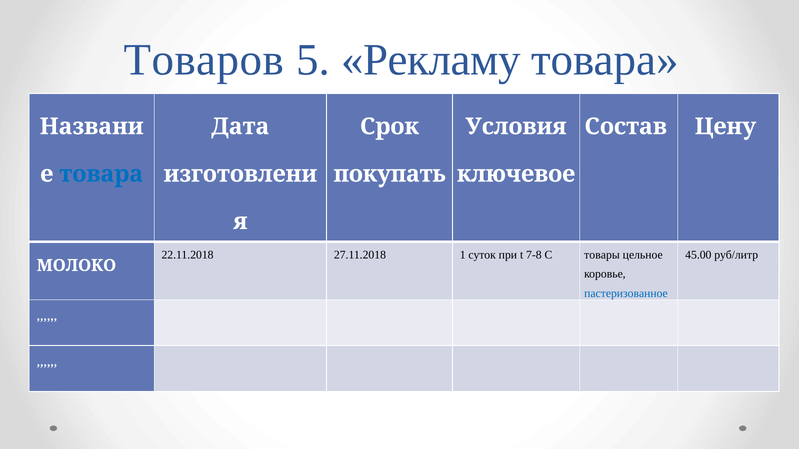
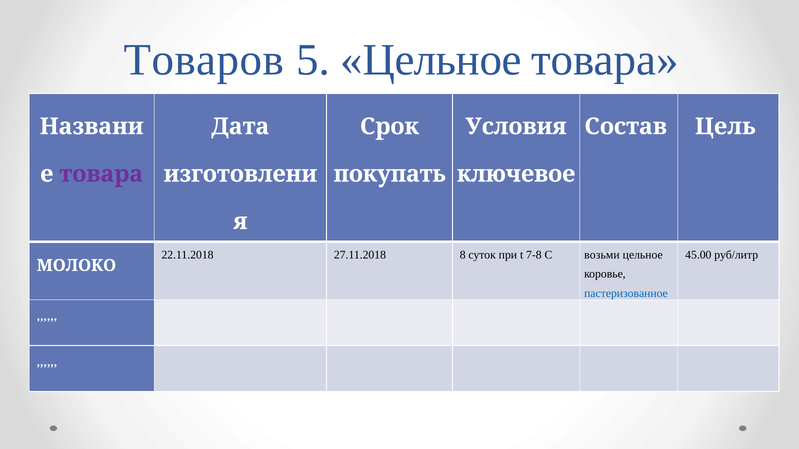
5 Рекламу: Рекламу -> Цельное
Цену: Цену -> Цель
товара at (101, 174) colour: blue -> purple
1: 1 -> 8
товары: товары -> возьми
